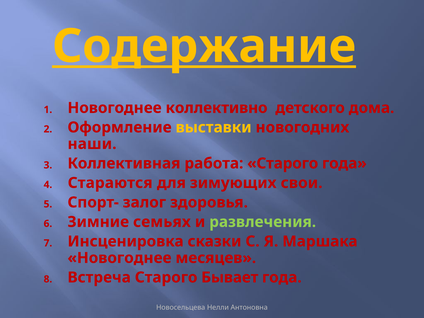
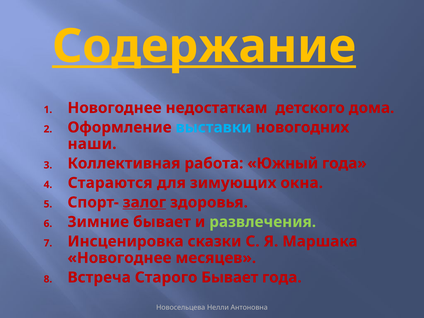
коллективно: коллективно -> недостаткам
выставки colour: yellow -> light blue
работа Старого: Старого -> Южный
свои: свои -> окна
залог underline: none -> present
Зимние семьях: семьях -> бывает
